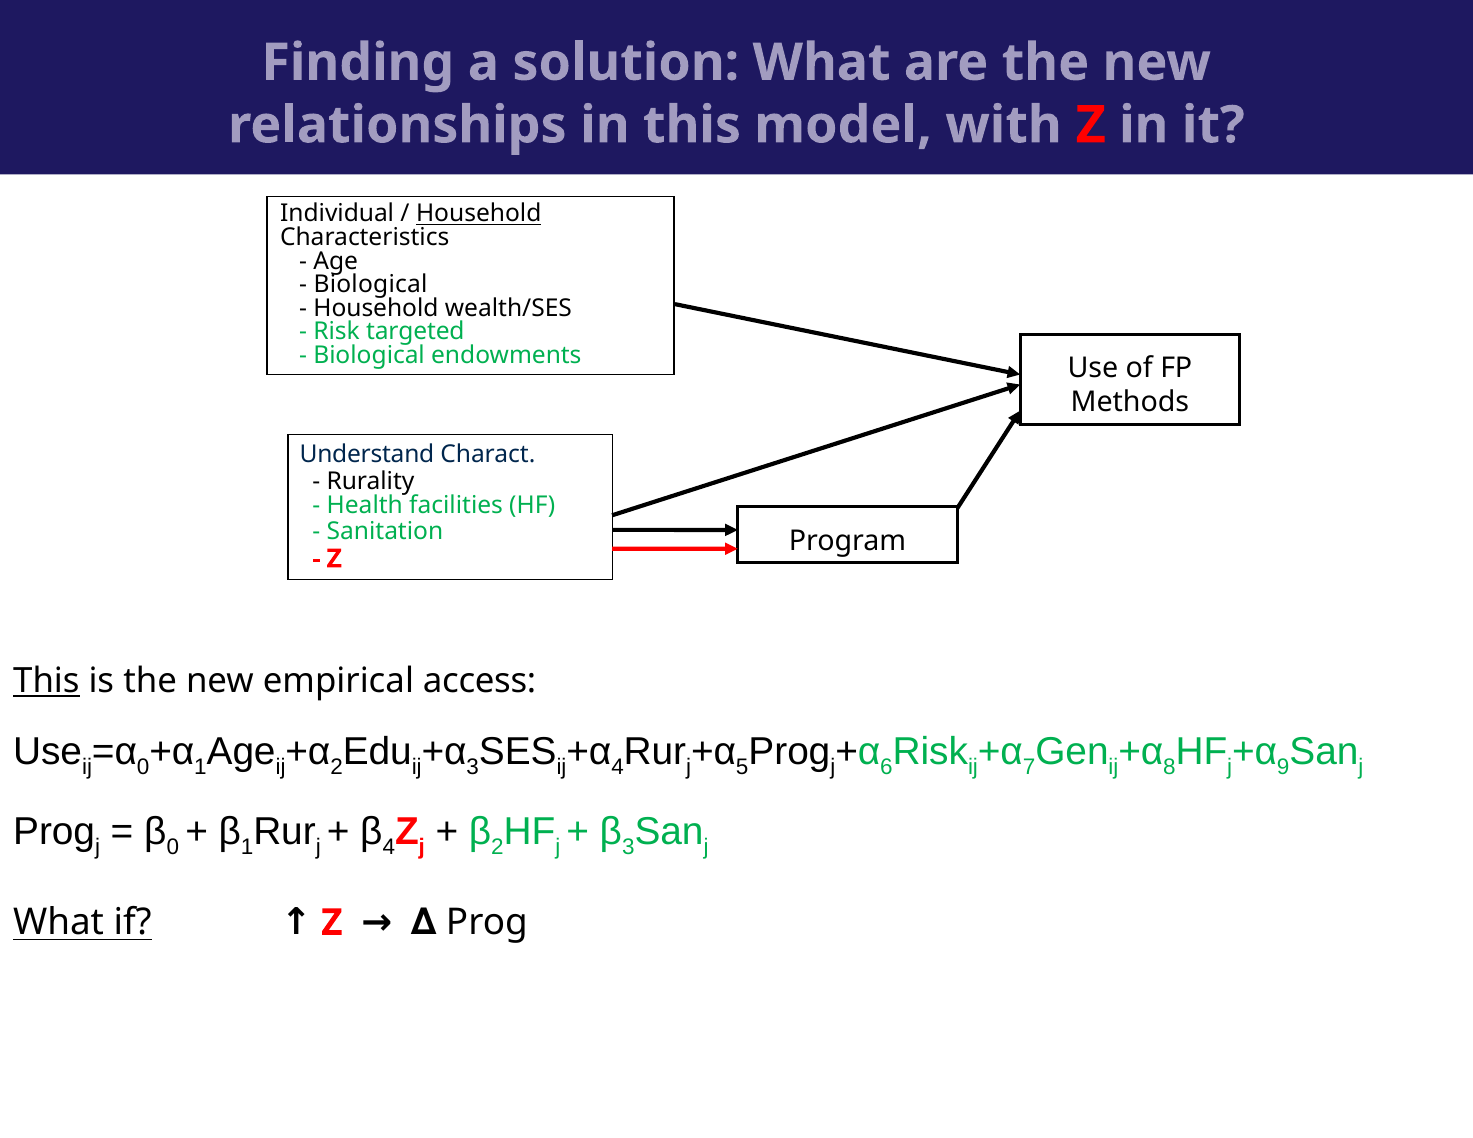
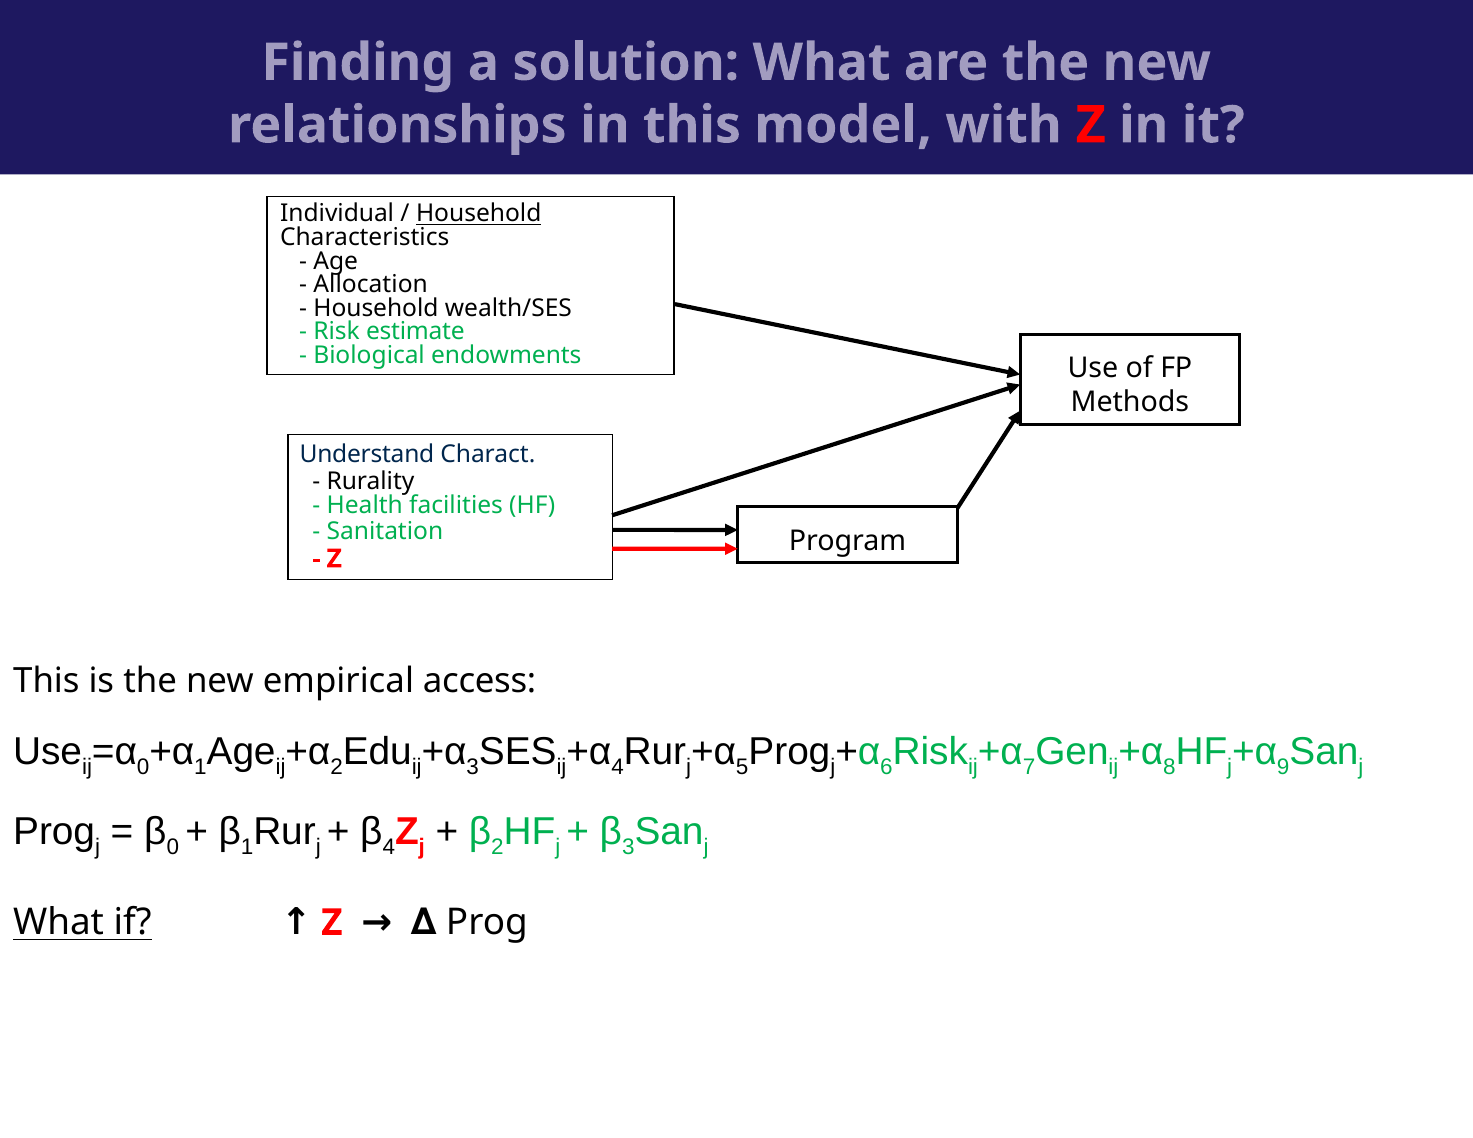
Biological at (371, 285): Biological -> Allocation
targeted: targeted -> estimate
This at (46, 681) underline: present -> none
